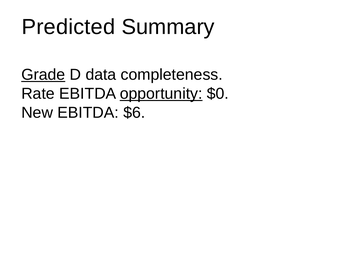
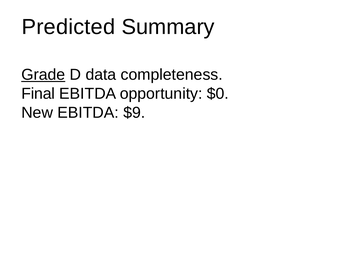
Rate: Rate -> Final
opportunity underline: present -> none
$6: $6 -> $9
